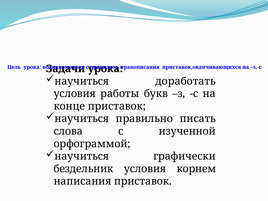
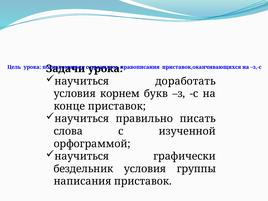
работы: работы -> корнем
корнем: корнем -> группы
